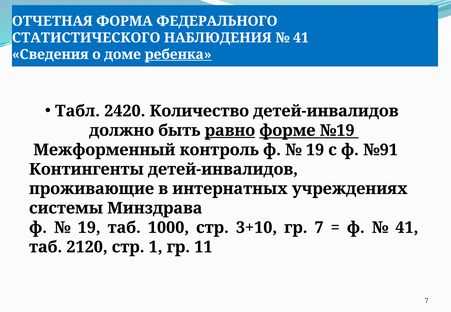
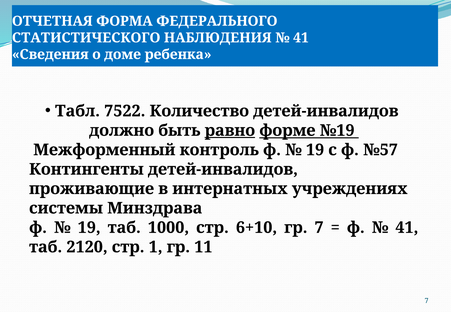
ребенка underline: present -> none
2420: 2420 -> 7522
№91: №91 -> №57
3+10: 3+10 -> 6+10
